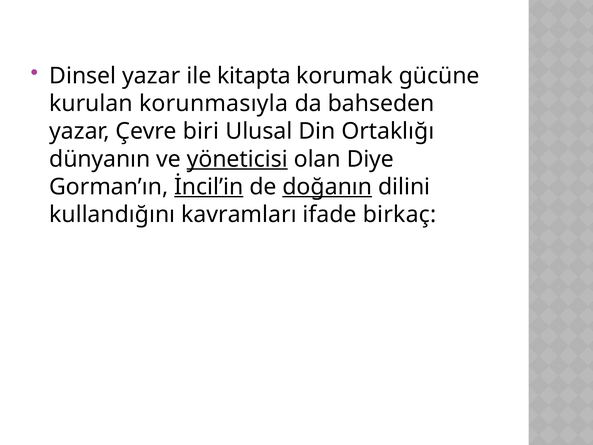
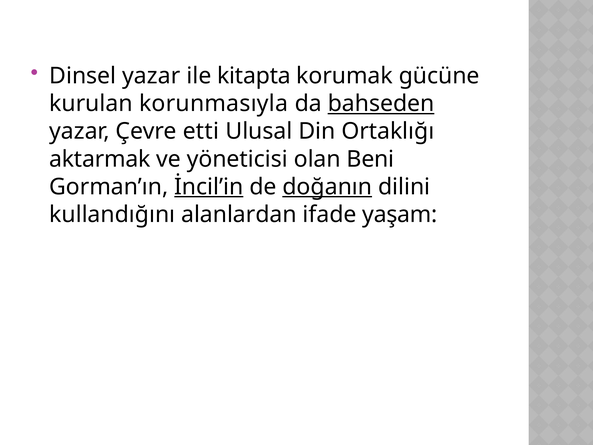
bahseden underline: none -> present
biri: biri -> etti
dünyanın: dünyanın -> aktarmak
yöneticisi underline: present -> none
Diye: Diye -> Beni
kavramları: kavramları -> alanlardan
birkaç: birkaç -> yaşam
